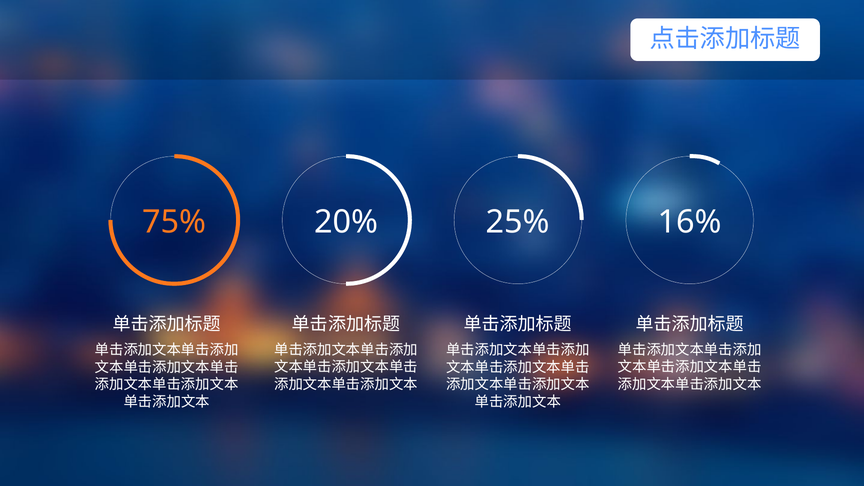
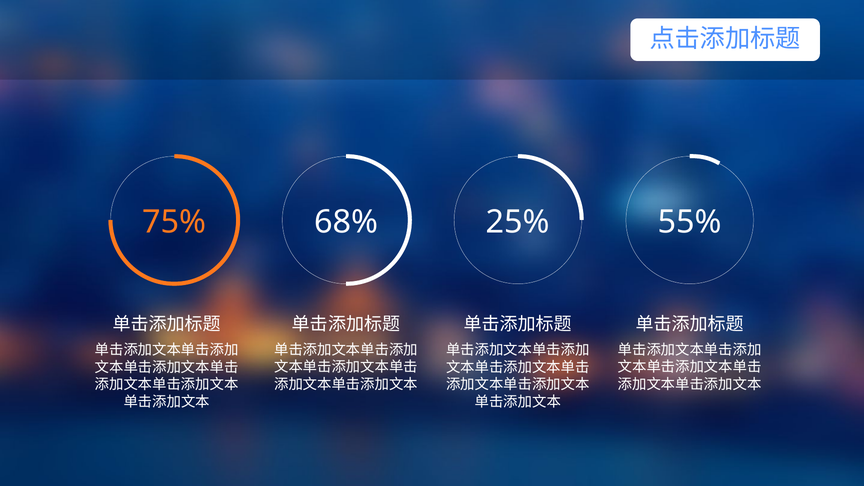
20%: 20% -> 68%
16%: 16% -> 55%
